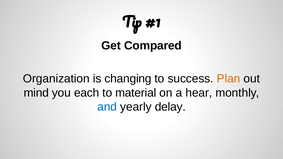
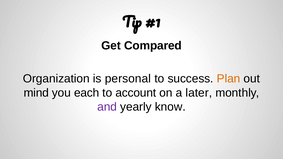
changing: changing -> personal
material: material -> account
hear: hear -> later
and colour: blue -> purple
delay: delay -> know
